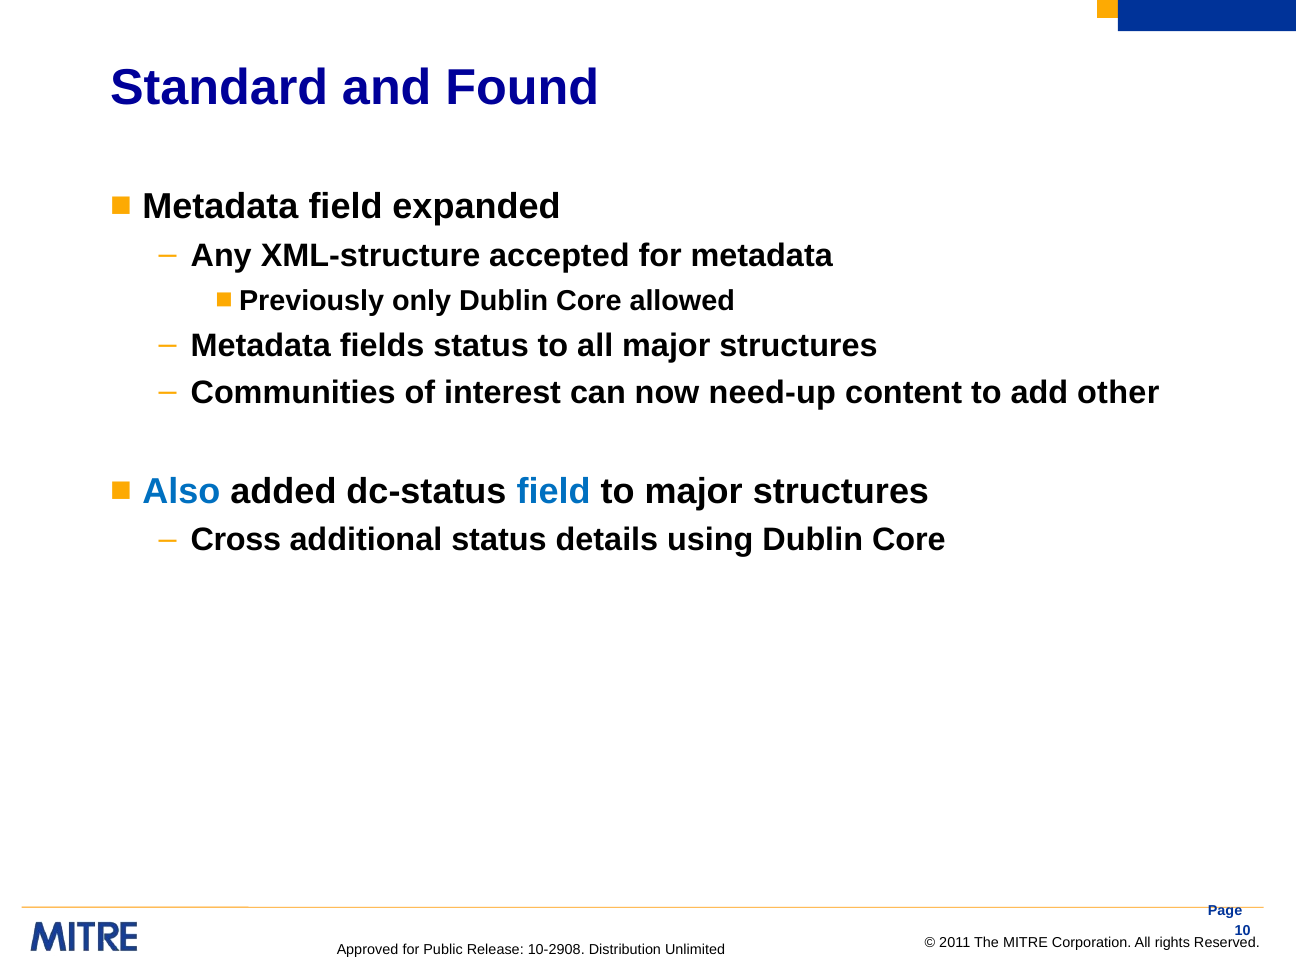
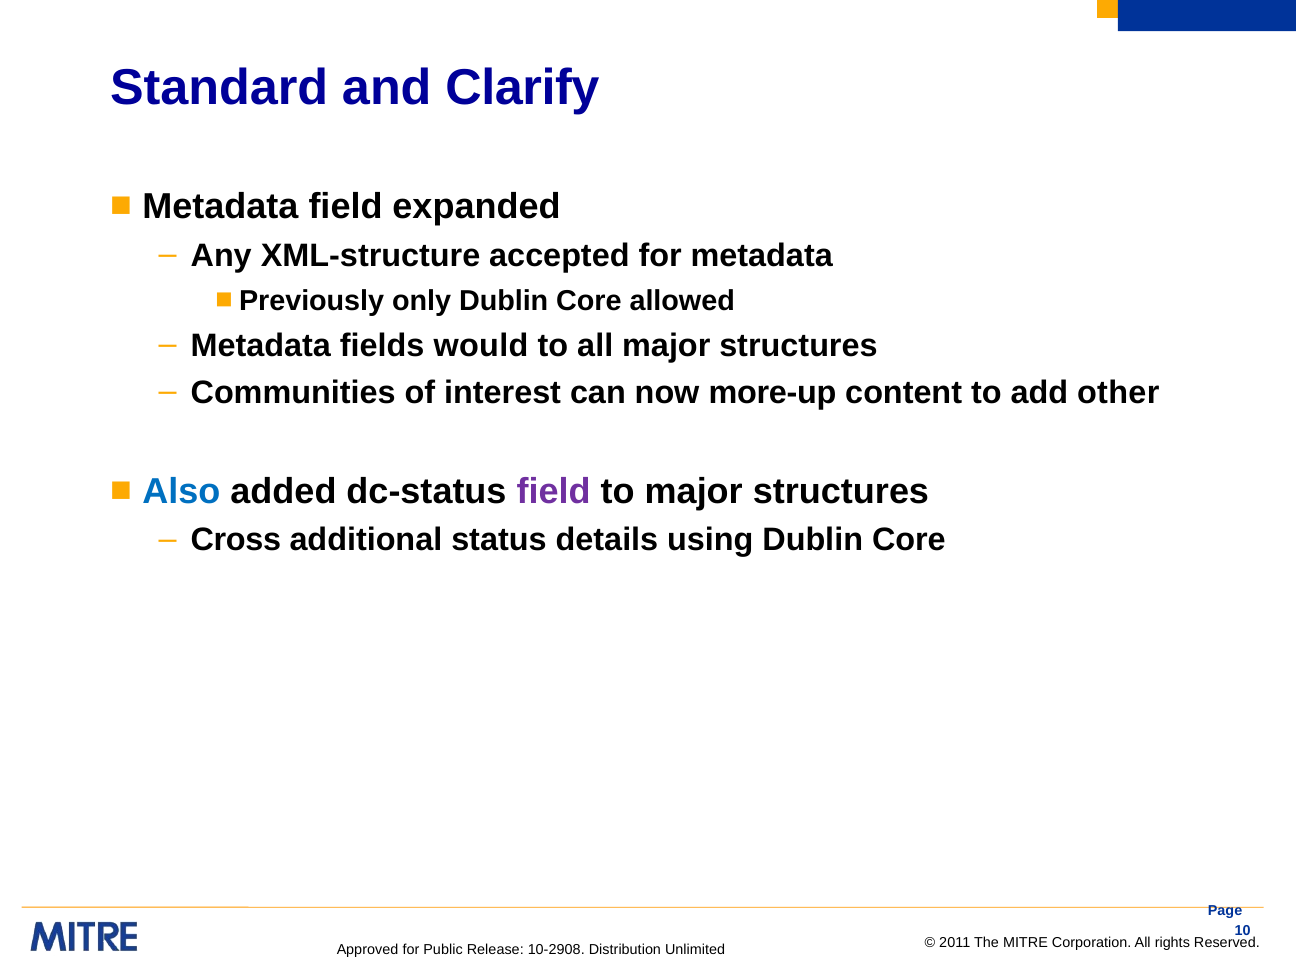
Found: Found -> Clarify
fields status: status -> would
need-up: need-up -> more-up
field at (554, 491) colour: blue -> purple
